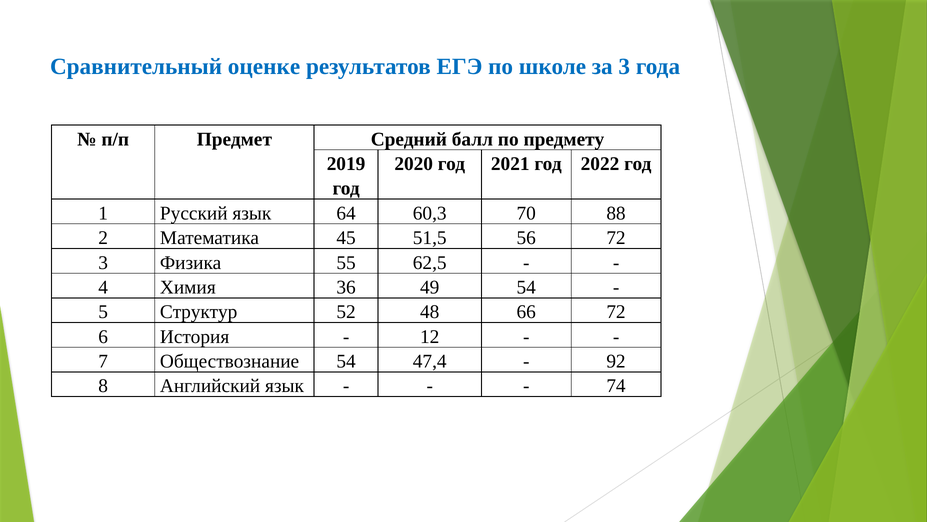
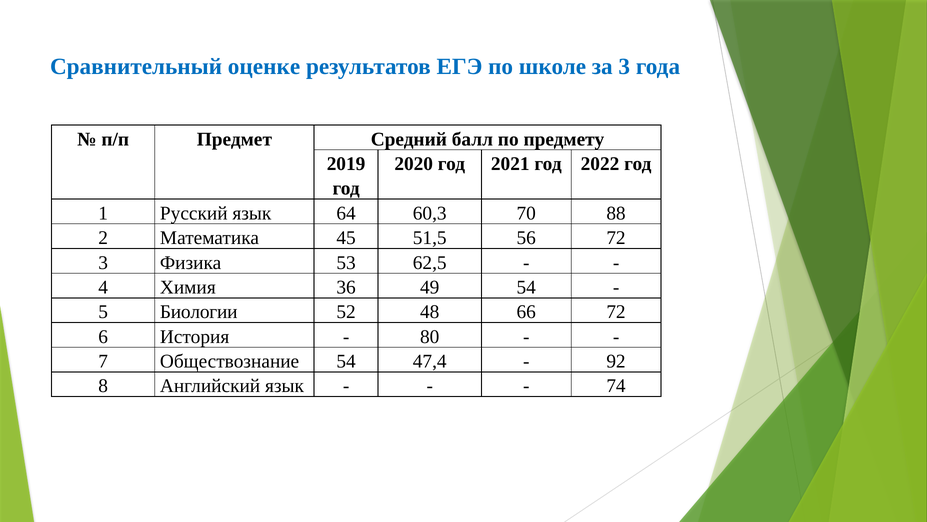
55: 55 -> 53
Структур: Структур -> Биологии
12: 12 -> 80
